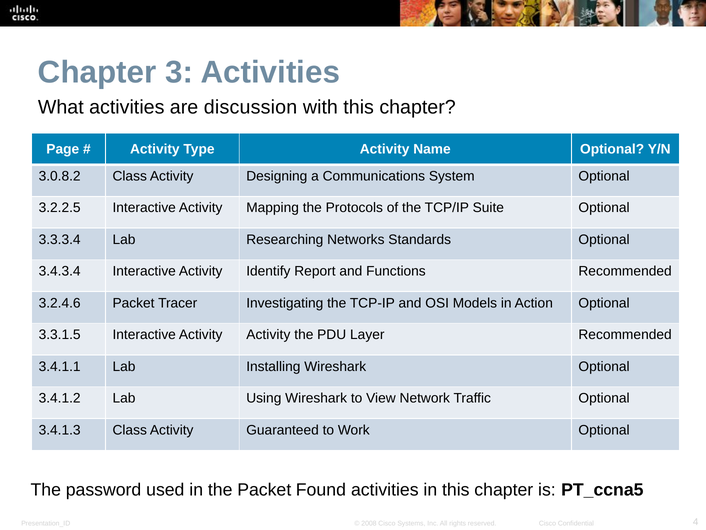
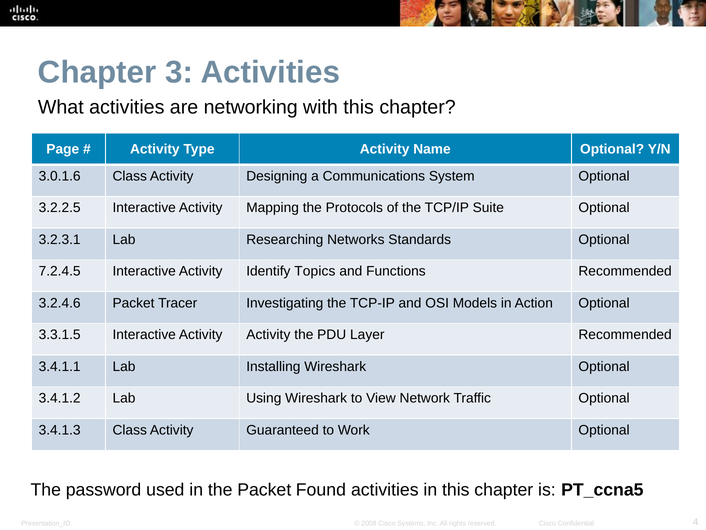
discussion: discussion -> networking
3.0.8.2: 3.0.8.2 -> 3.0.1.6
3.3.3.4: 3.3.3.4 -> 3.2.3.1
3.4.3.4: 3.4.3.4 -> 7.2.4.5
Report: Report -> Topics
